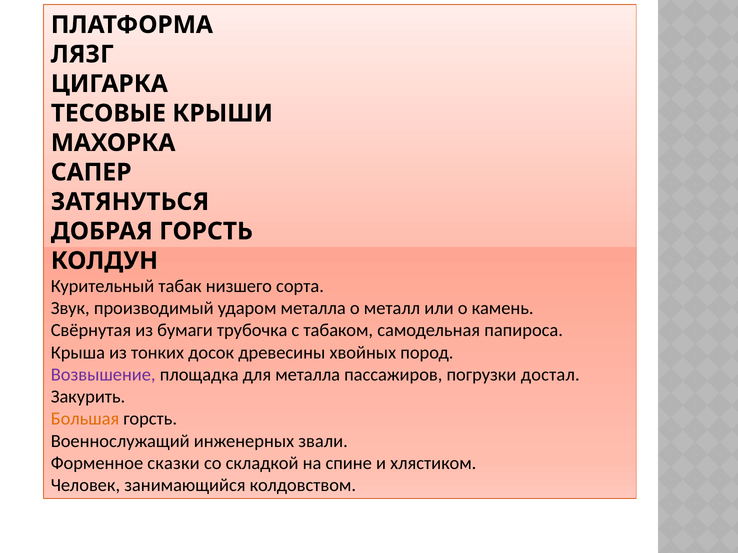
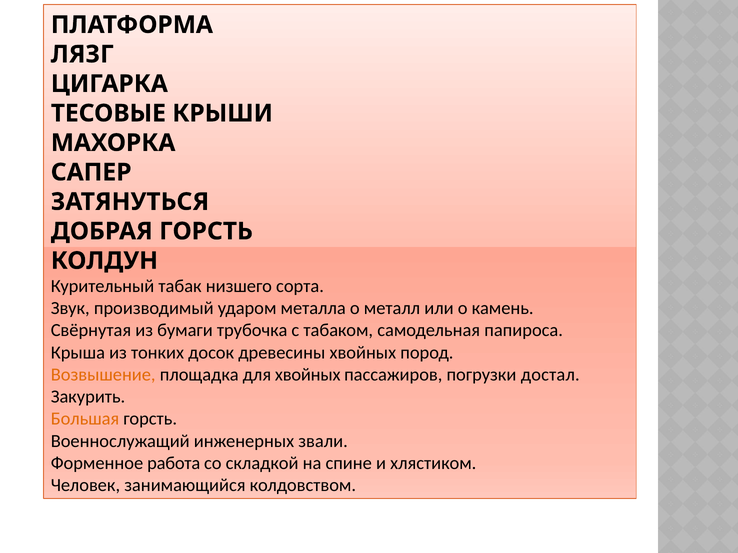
Возвышение colour: purple -> orange
для металла: металла -> хвойных
сказки: сказки -> работа
